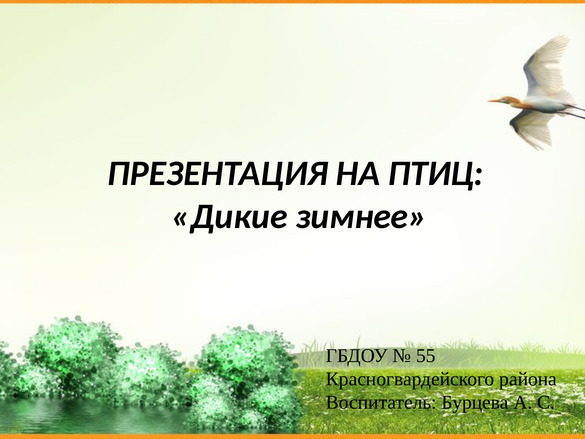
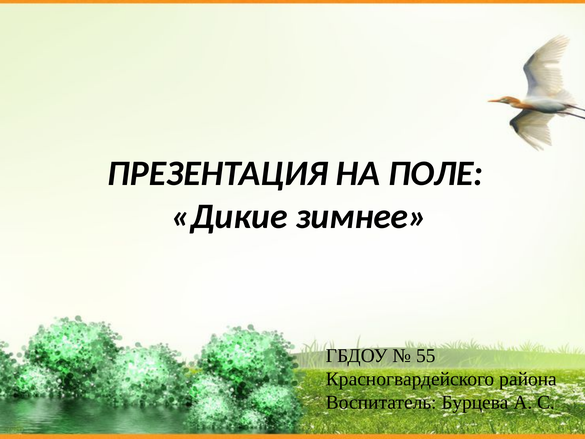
ПТИЦ: ПТИЦ -> ПОЛЕ
